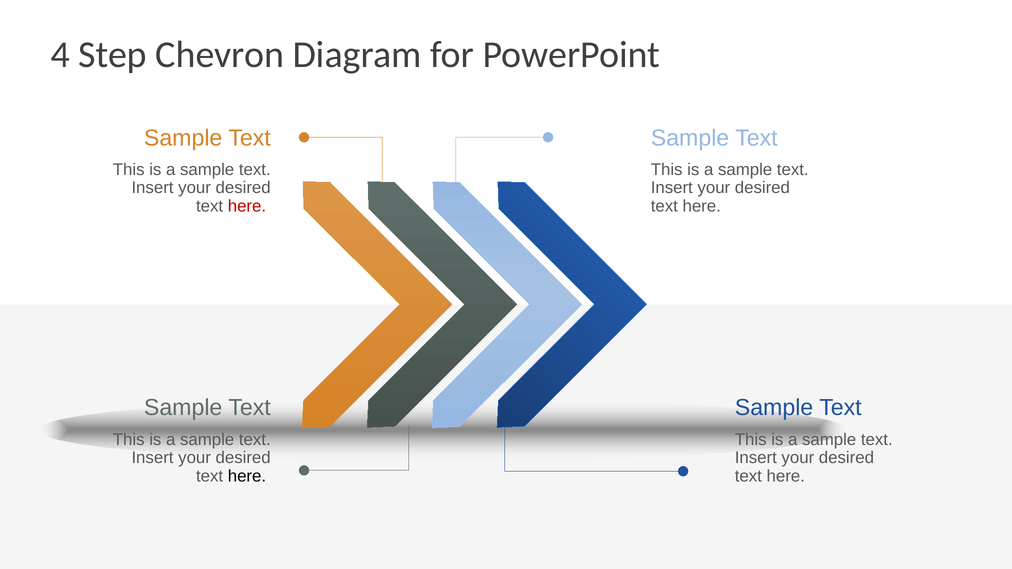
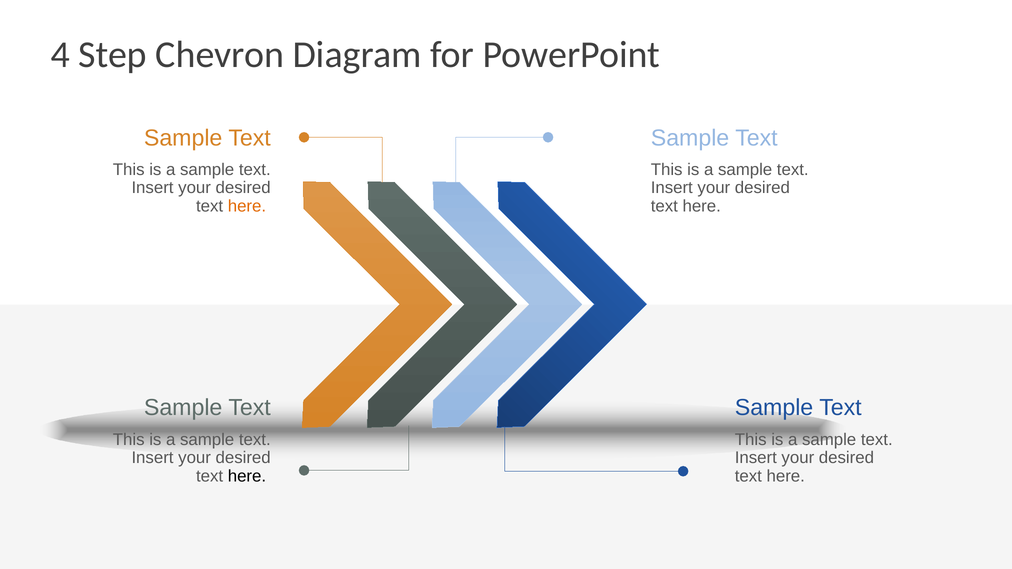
here at (247, 206) colour: red -> orange
